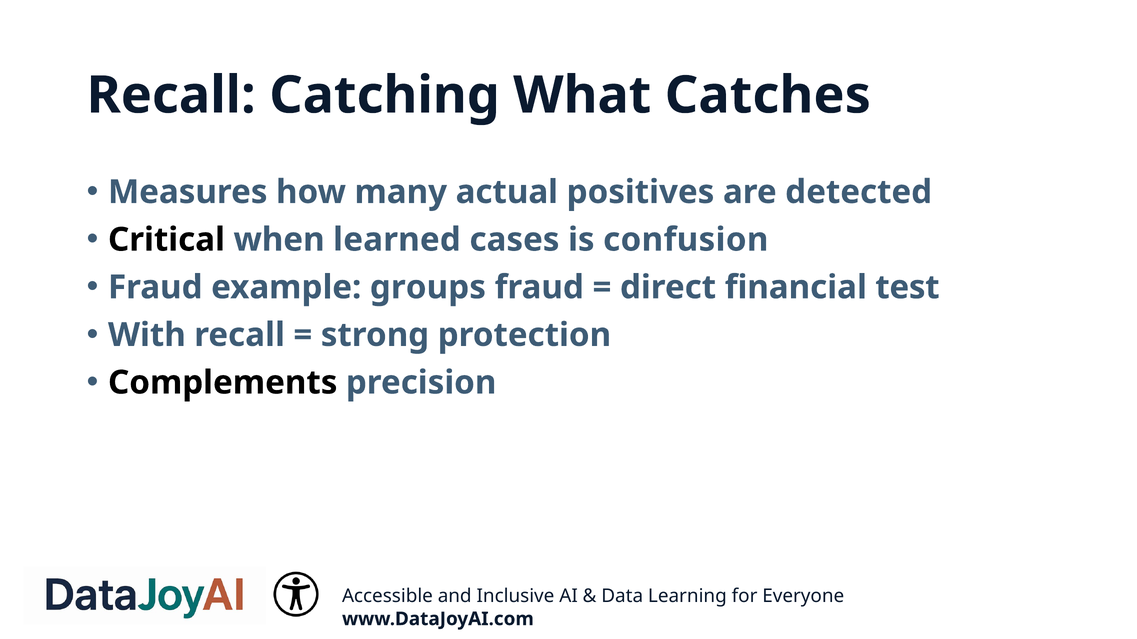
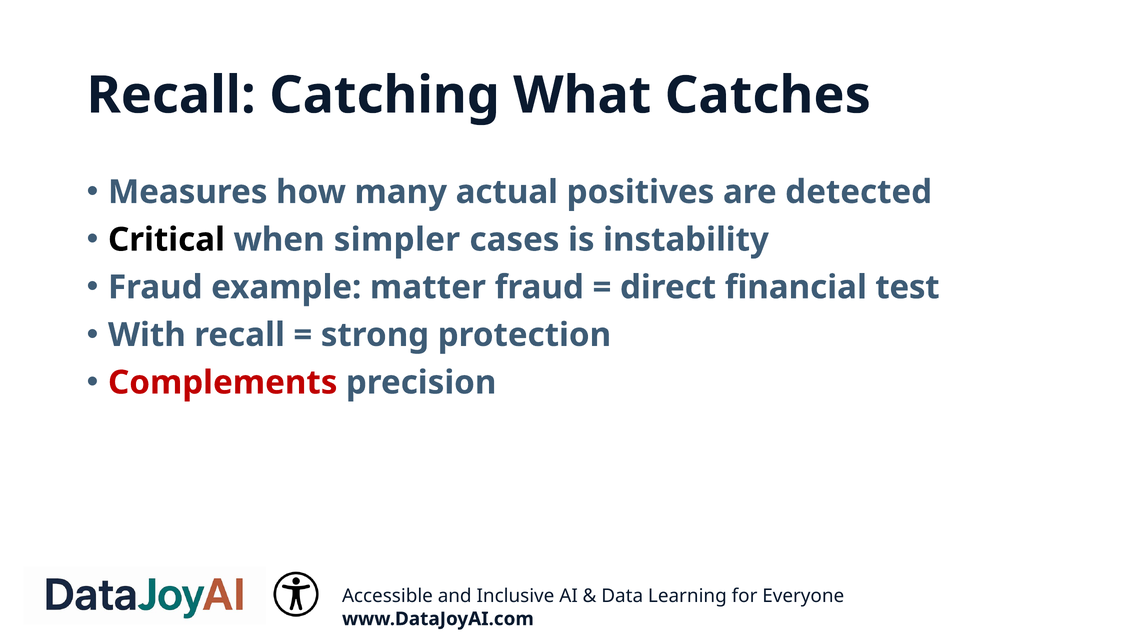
learned: learned -> simpler
confusion: confusion -> instability
groups: groups -> matter
Complements colour: black -> red
